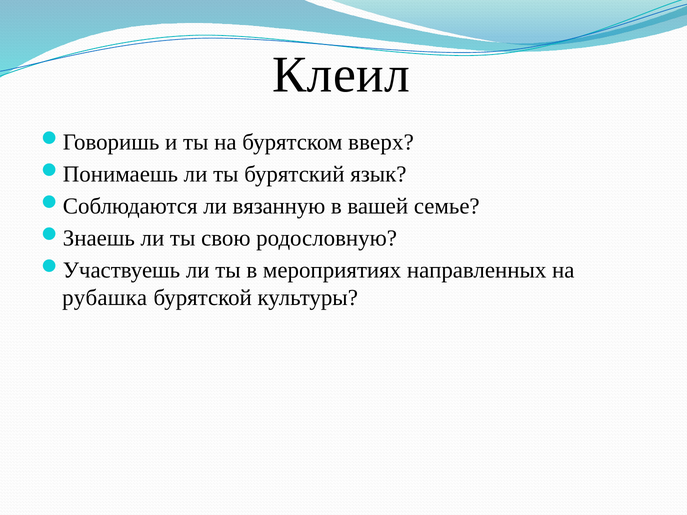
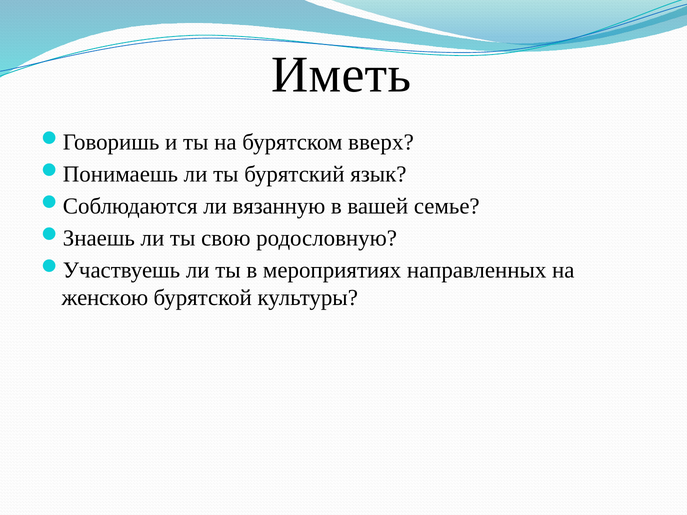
Клеил: Клеил -> Иметь
рубашка: рубашка -> женскою
